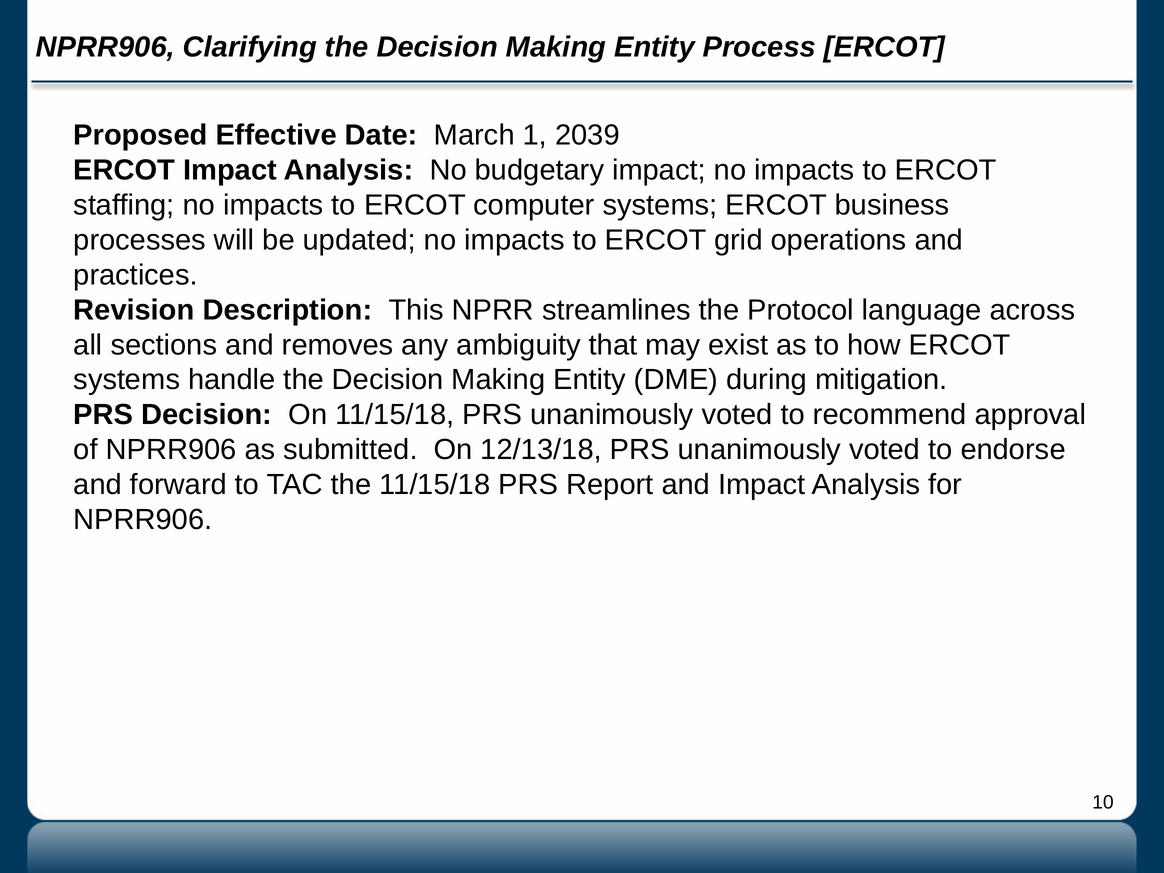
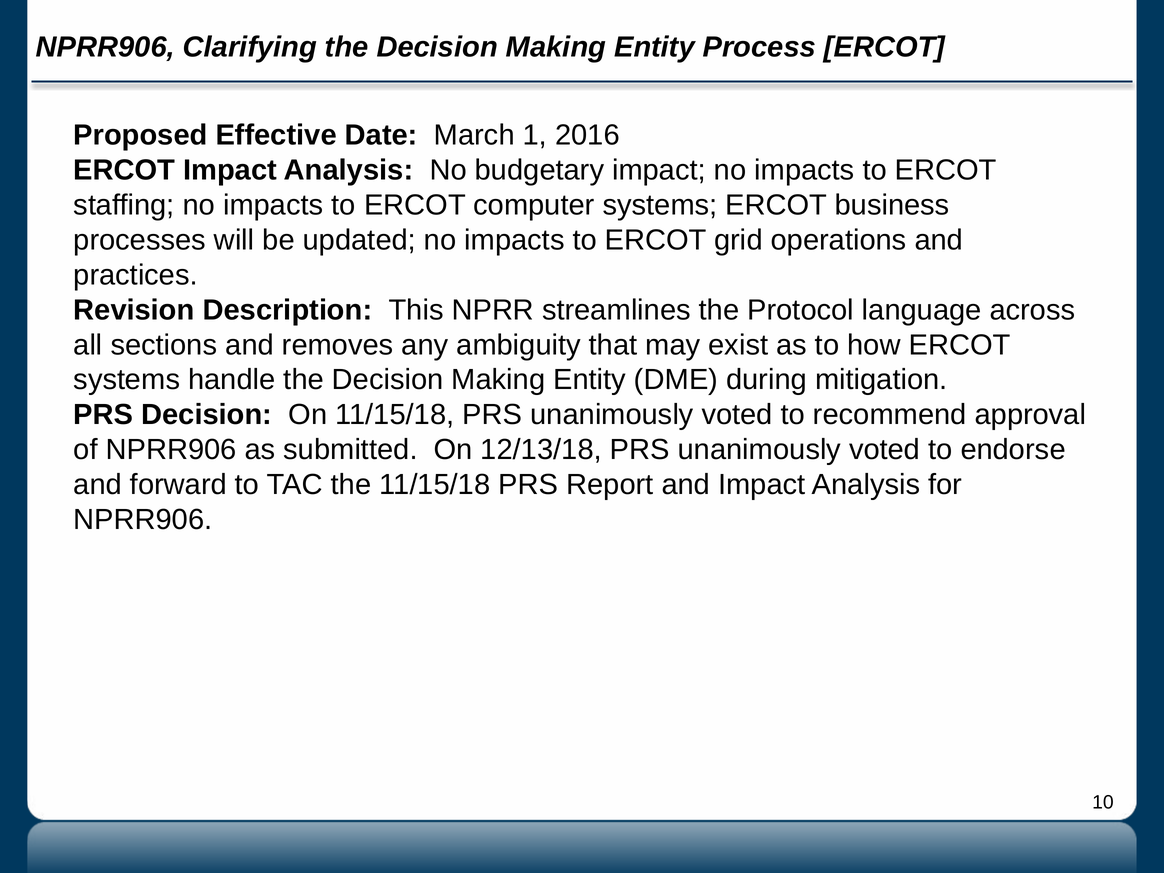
2039: 2039 -> 2016
